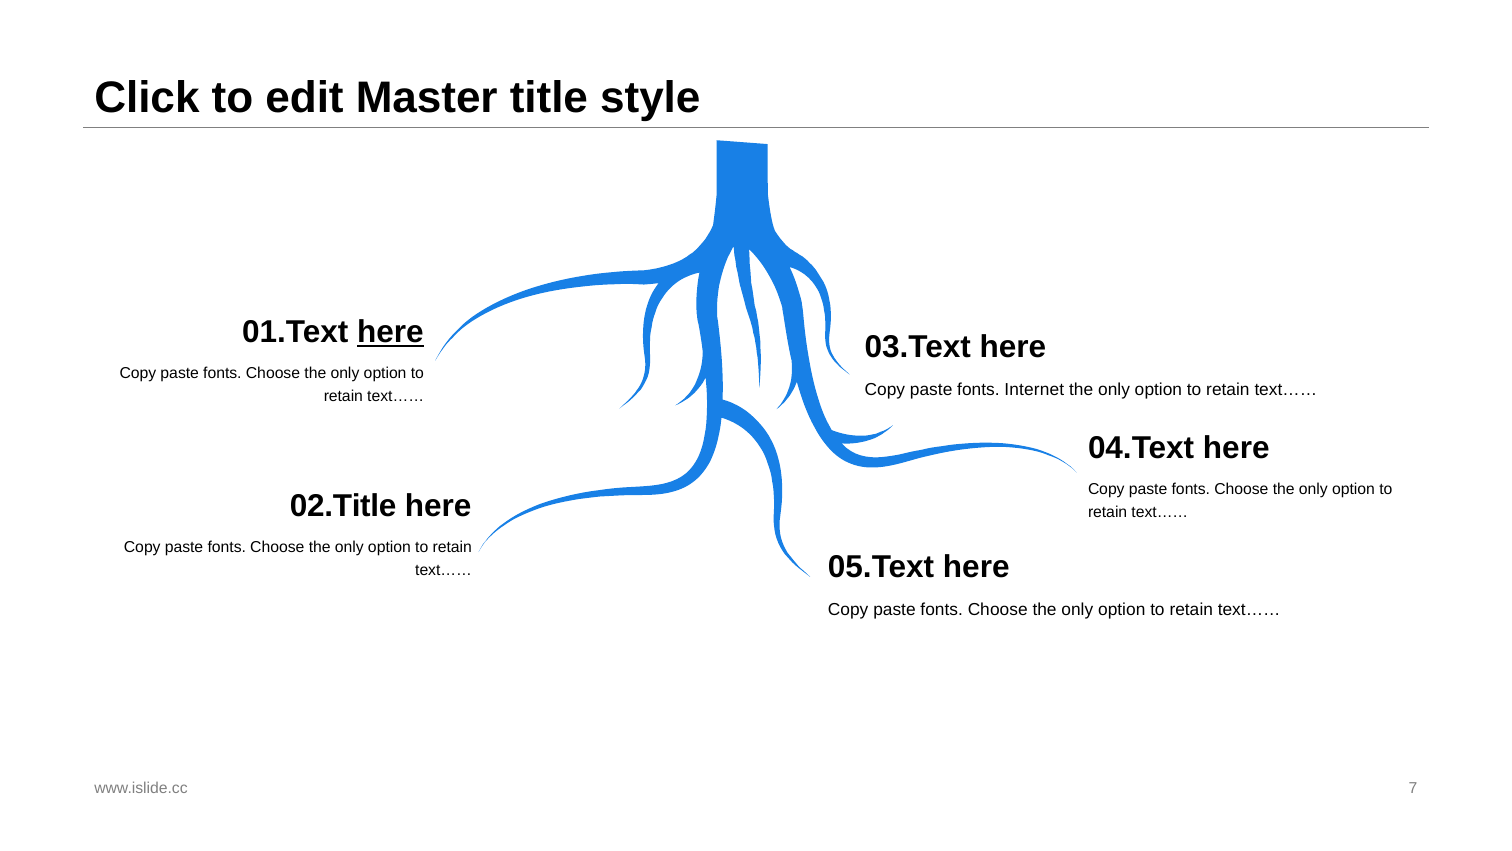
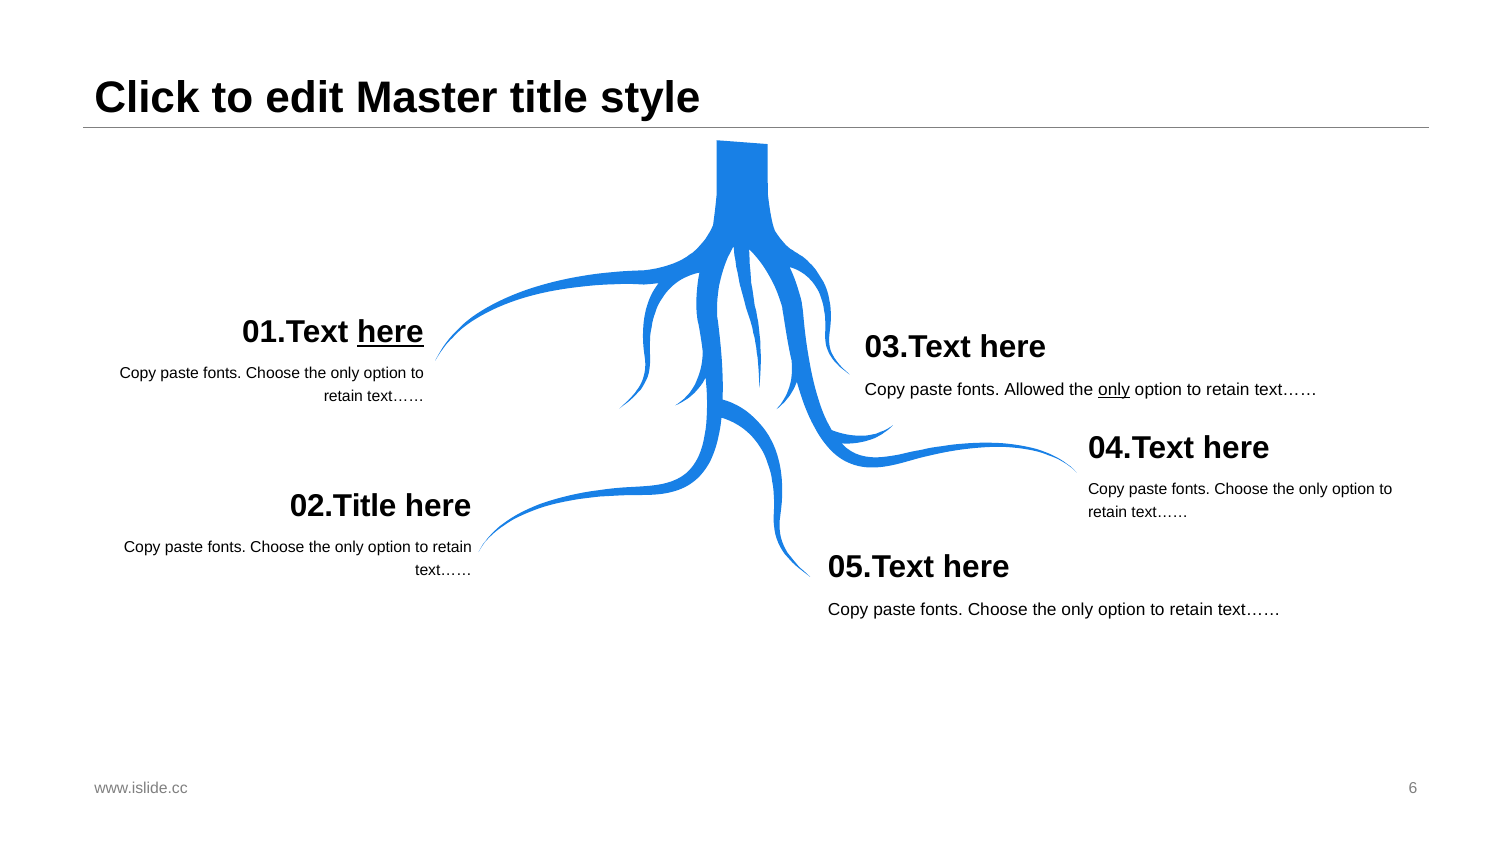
Internet: Internet -> Allowed
only at (1114, 389) underline: none -> present
7: 7 -> 6
